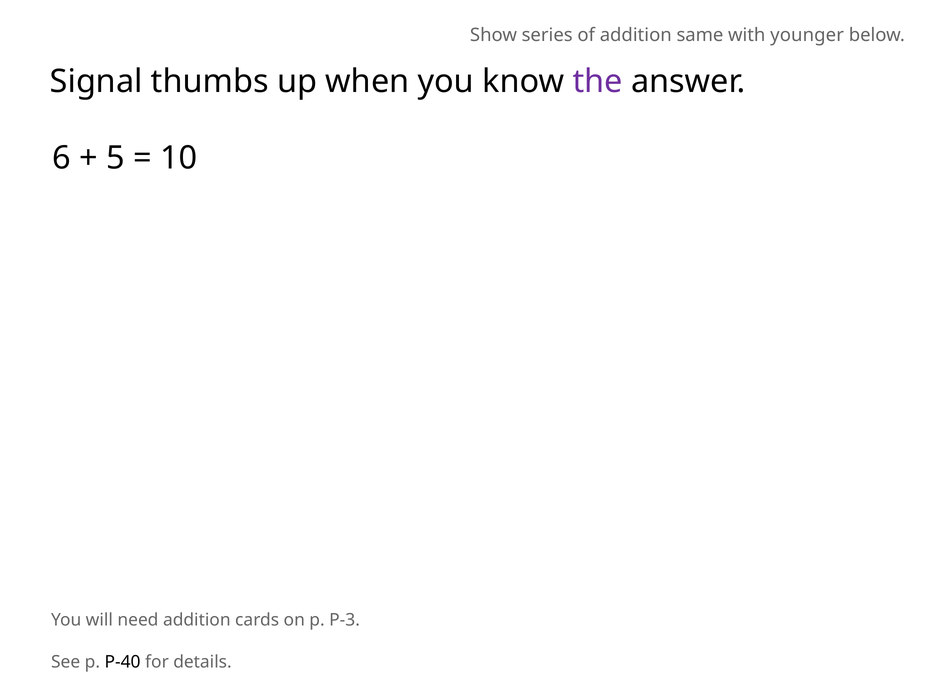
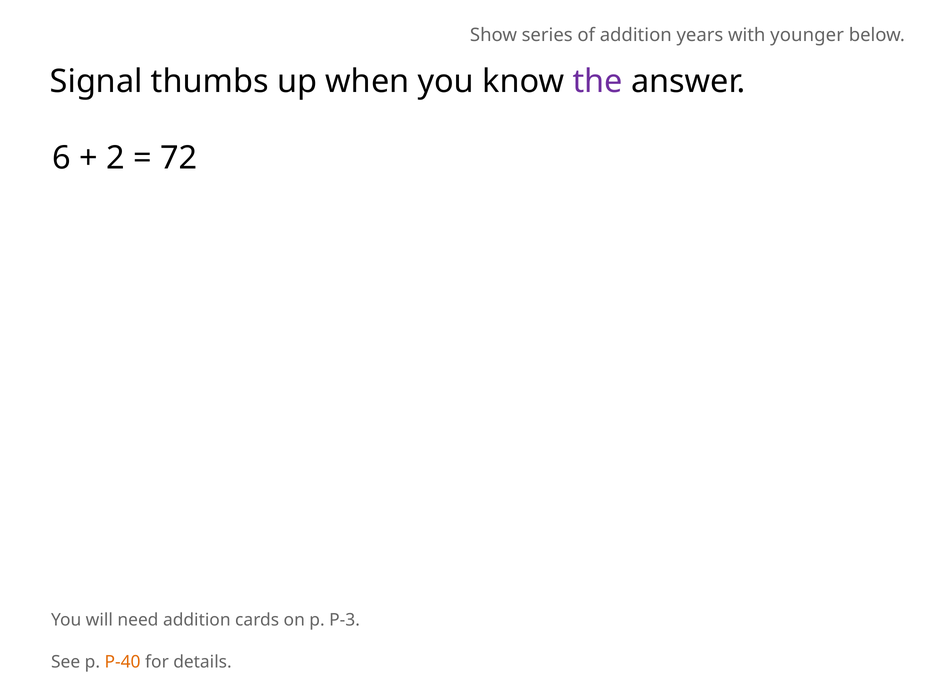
same: same -> years
5: 5 -> 2
10: 10 -> 72
P-40 colour: black -> orange
